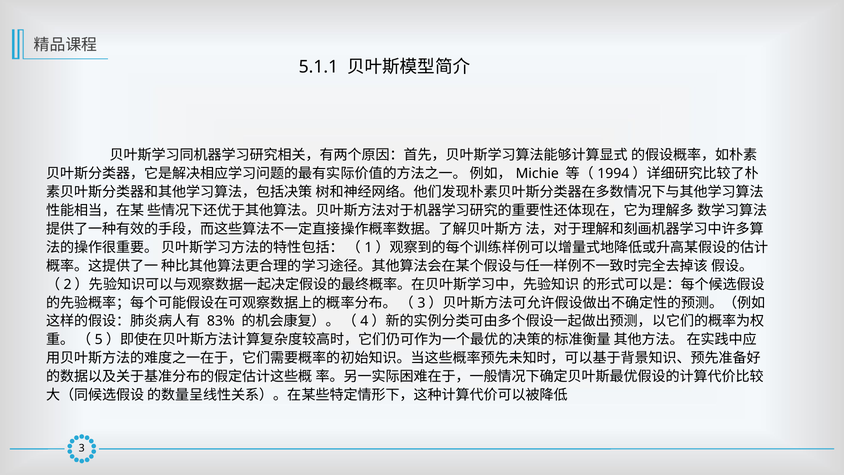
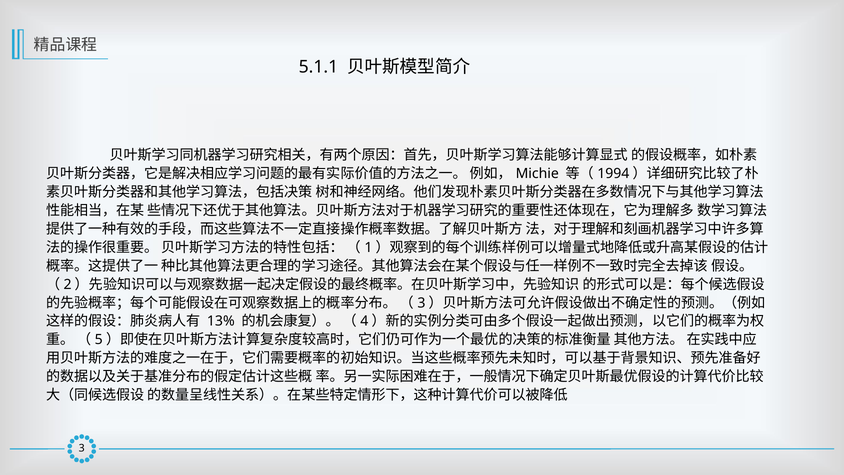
83%: 83% -> 13%
